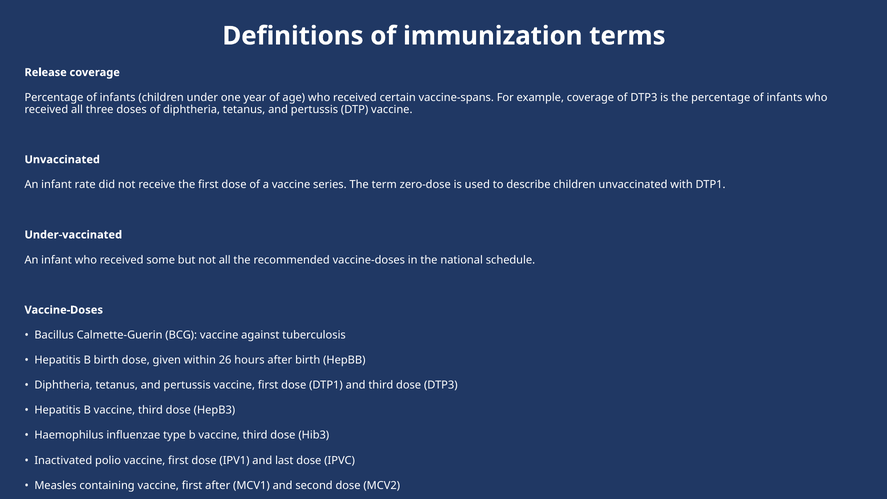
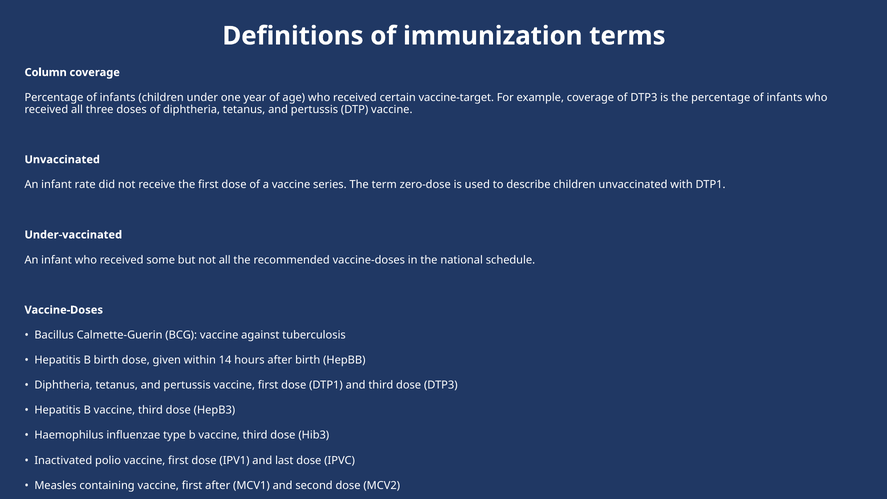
Release: Release -> Column
vaccine-spans: vaccine-spans -> vaccine-target
26: 26 -> 14
